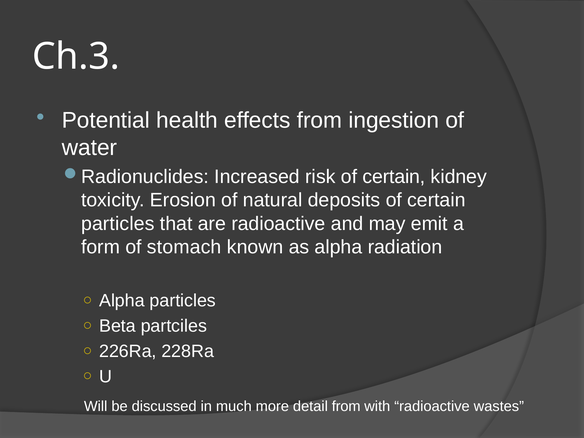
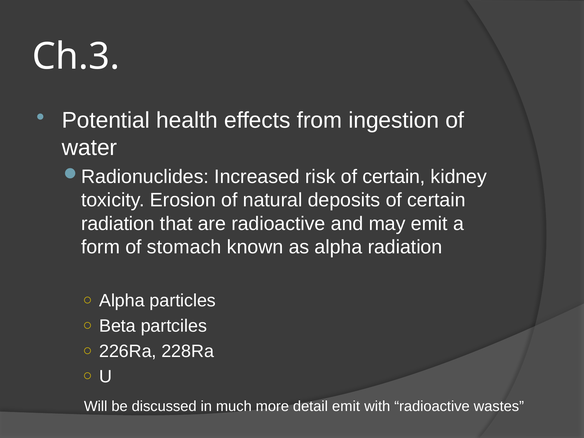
particles at (118, 224): particles -> radiation
detail from: from -> emit
